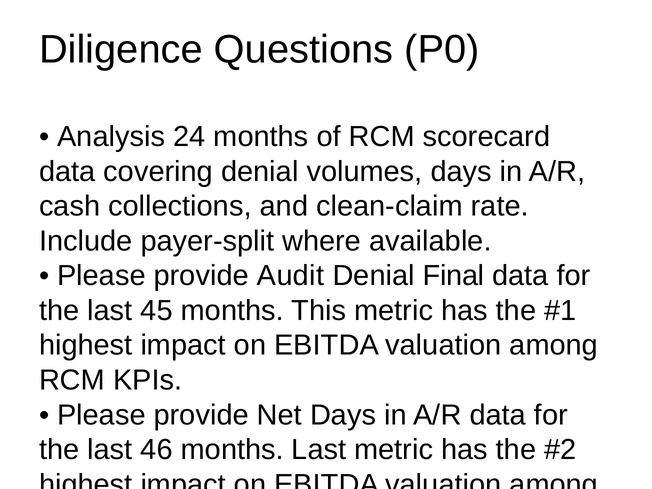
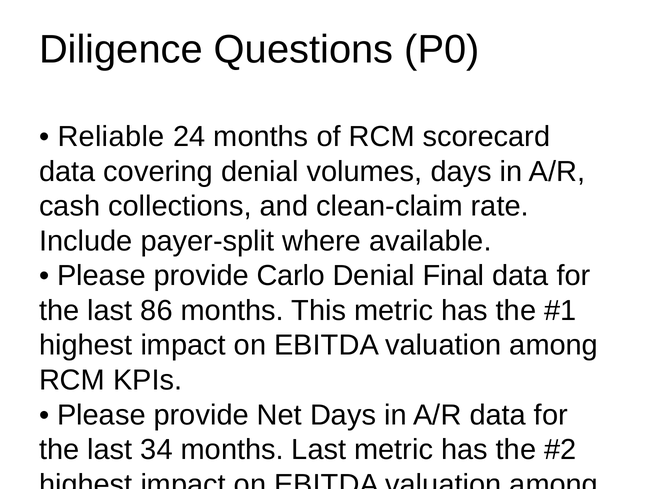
Analysis: Analysis -> Reliable
Audit: Audit -> Carlo
45: 45 -> 86
46: 46 -> 34
